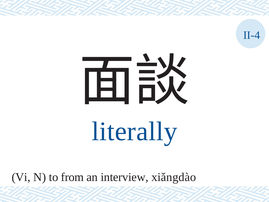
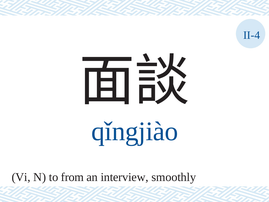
literally: literally -> qǐngjiào
xiǎngdào: xiǎngdào -> smoothly
